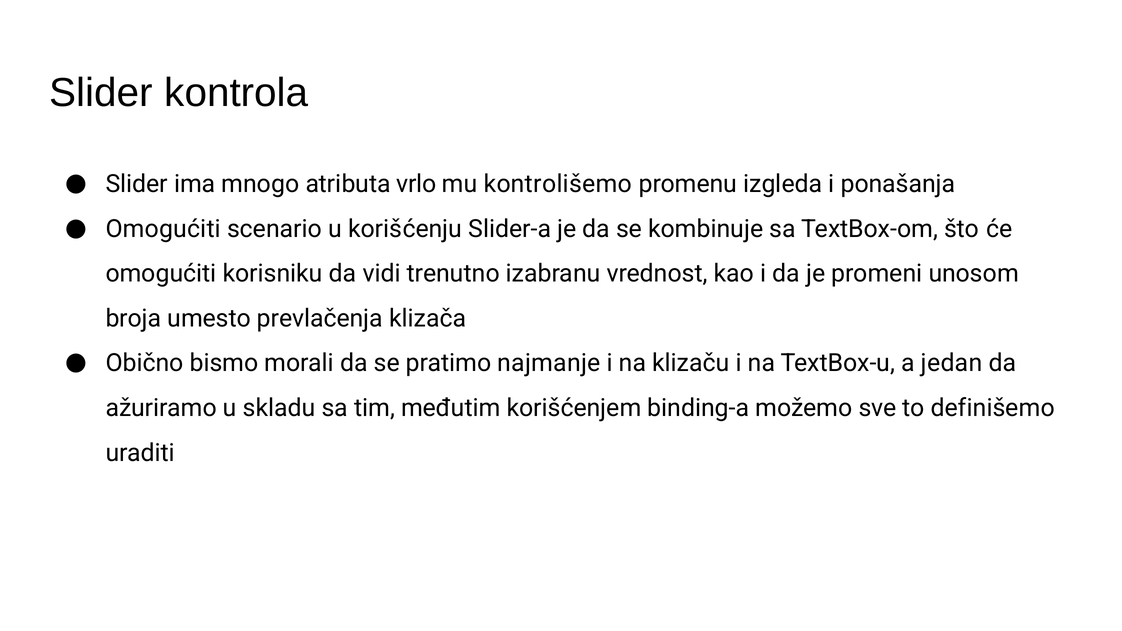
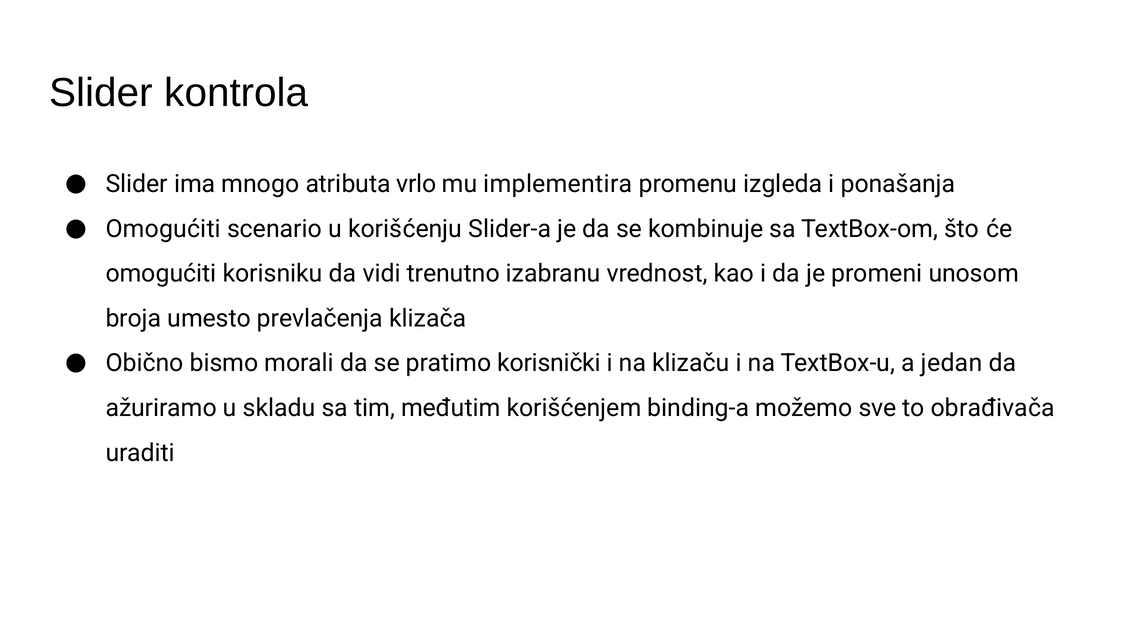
kontrolišemo: kontrolišemo -> implementira
najmanje: najmanje -> korisnički
definišemo: definišemo -> obrađivača
